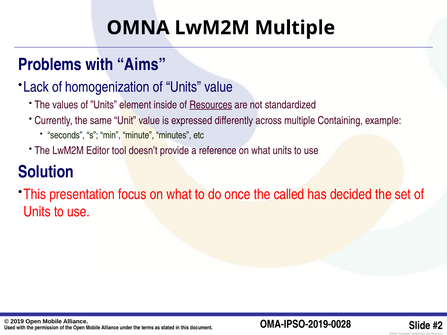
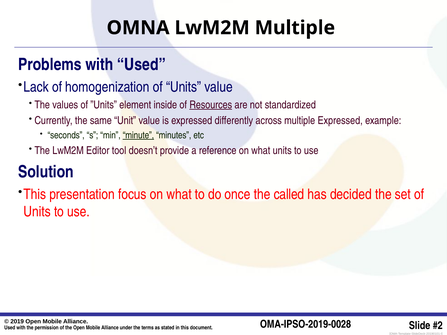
with Aims: Aims -> Used
multiple Containing: Containing -> Expressed
minute underline: none -> present
